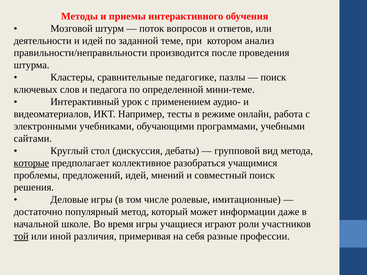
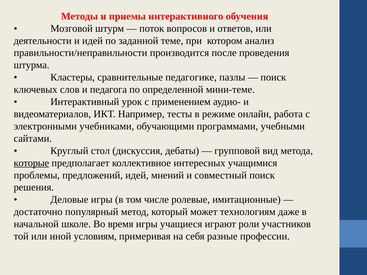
разобраться: разобраться -> интересных
информации: информации -> технологиям
той underline: present -> none
различия: различия -> условиям
